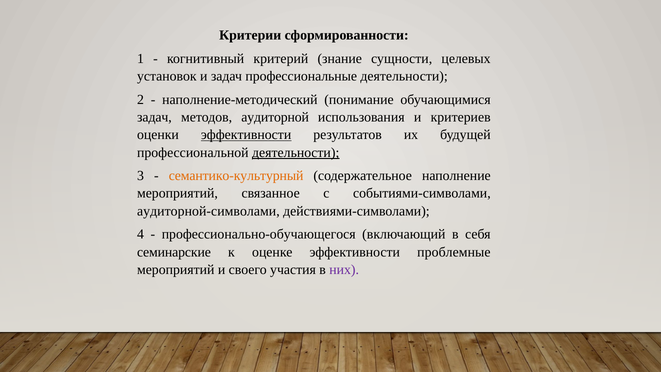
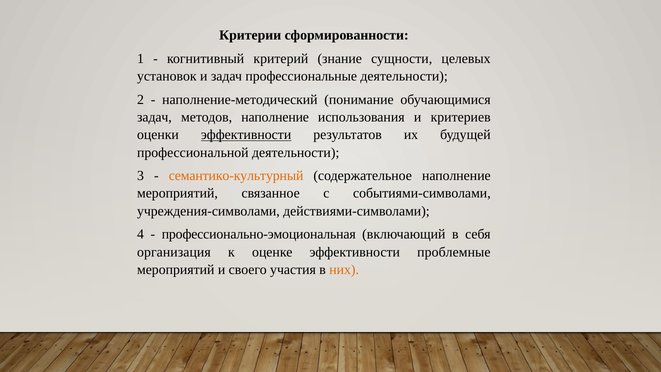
методов аудиторной: аудиторной -> наполнение
деятельности at (296, 152) underline: present -> none
аудиторной-символами: аудиторной-символами -> учреждения-символами
профессионально-обучающегося: профессионально-обучающегося -> профессионально-эмоциональная
семинарские: семинарские -> организация
них colour: purple -> orange
